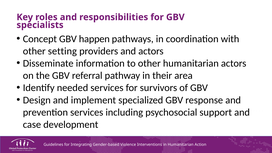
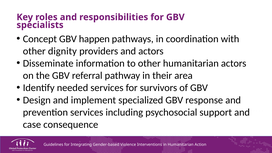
setting: setting -> dignity
development: development -> consequence
